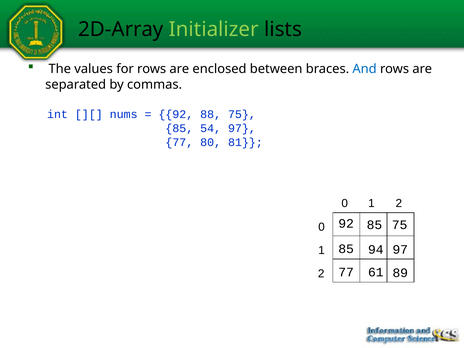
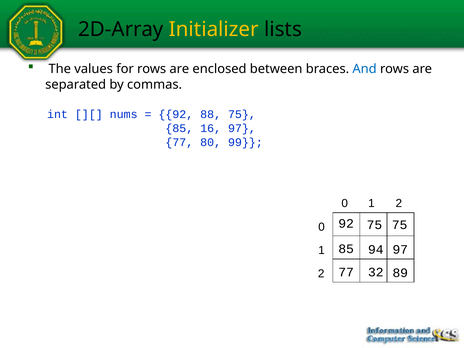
Initializer colour: light green -> yellow
54: 54 -> 16
81: 81 -> 99
92 85: 85 -> 75
61: 61 -> 32
